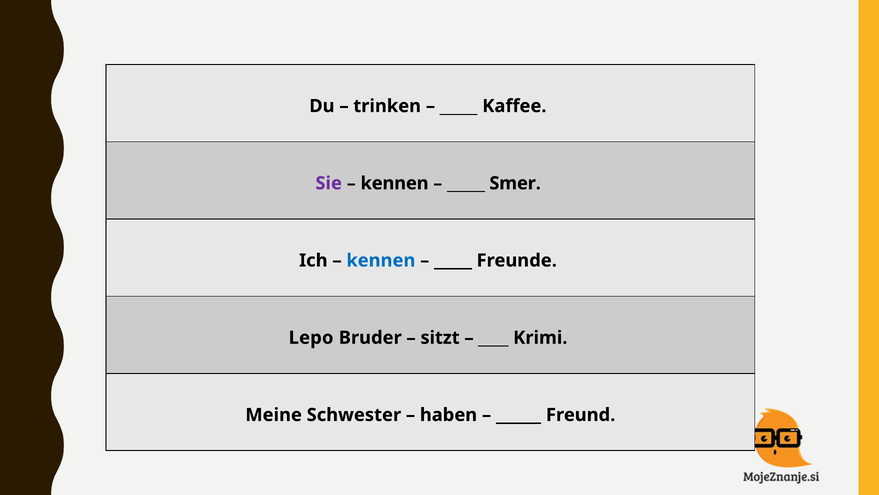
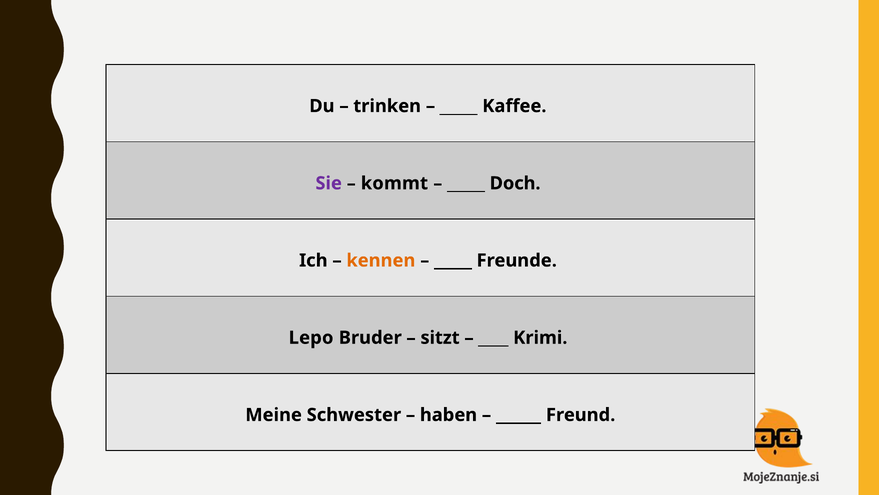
kennen at (395, 183): kennen -> kommt
Smer: Smer -> Doch
kennen at (381, 260) colour: blue -> orange
